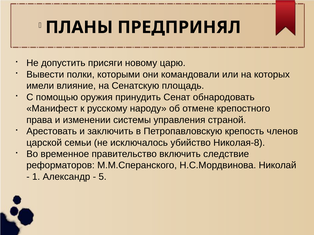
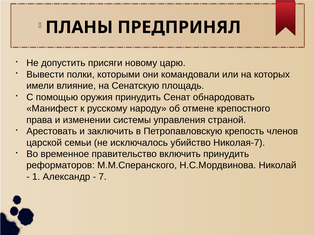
Николая-8: Николая-8 -> Николая-7
включить следствие: следствие -> принудить
5: 5 -> 7
